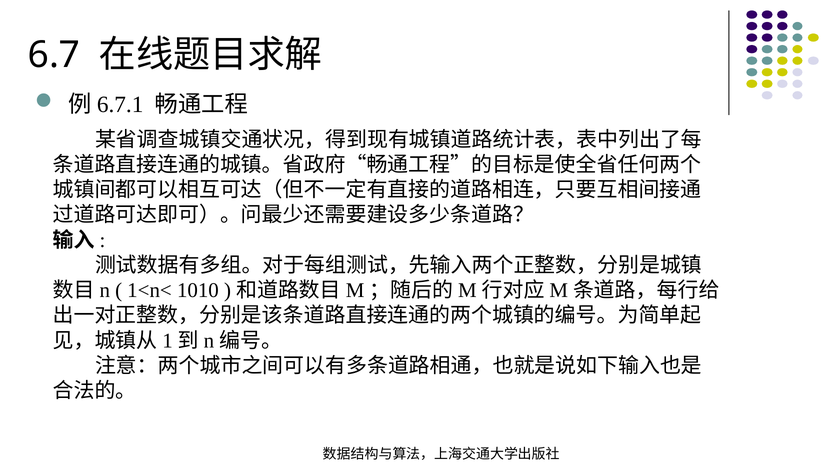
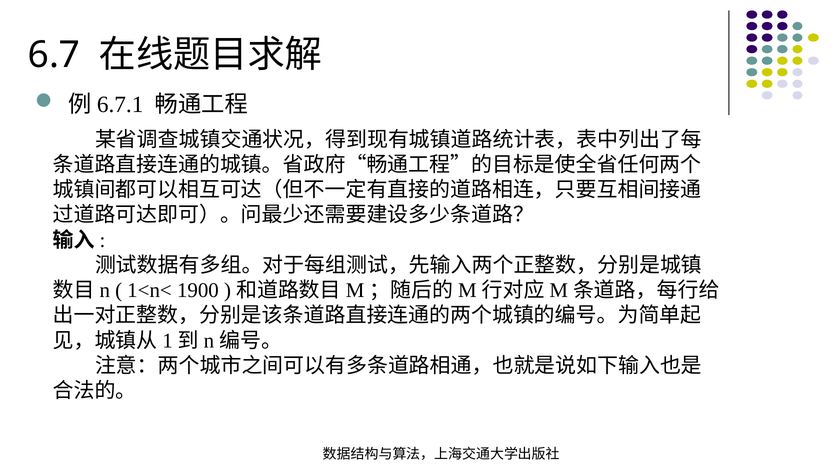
1010: 1010 -> 1900
